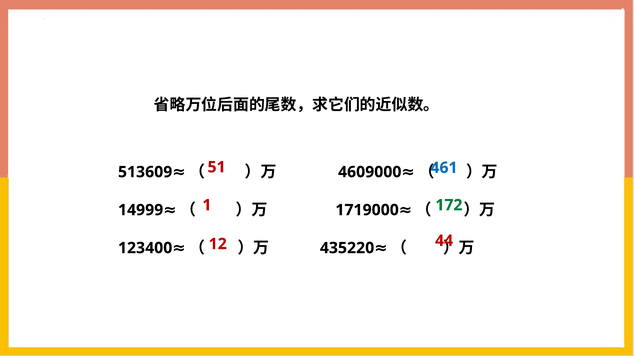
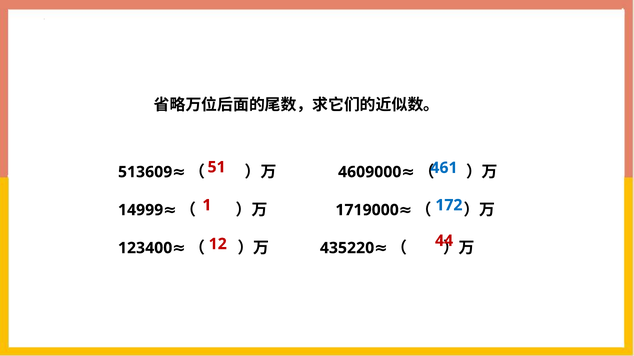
172 colour: green -> blue
